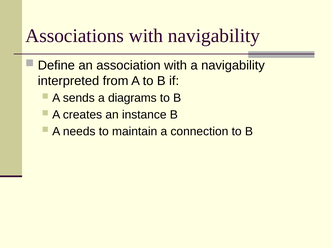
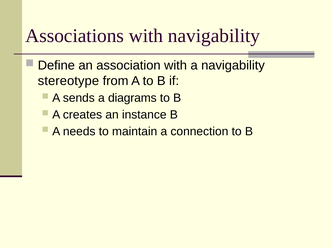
interpreted: interpreted -> stereotype
